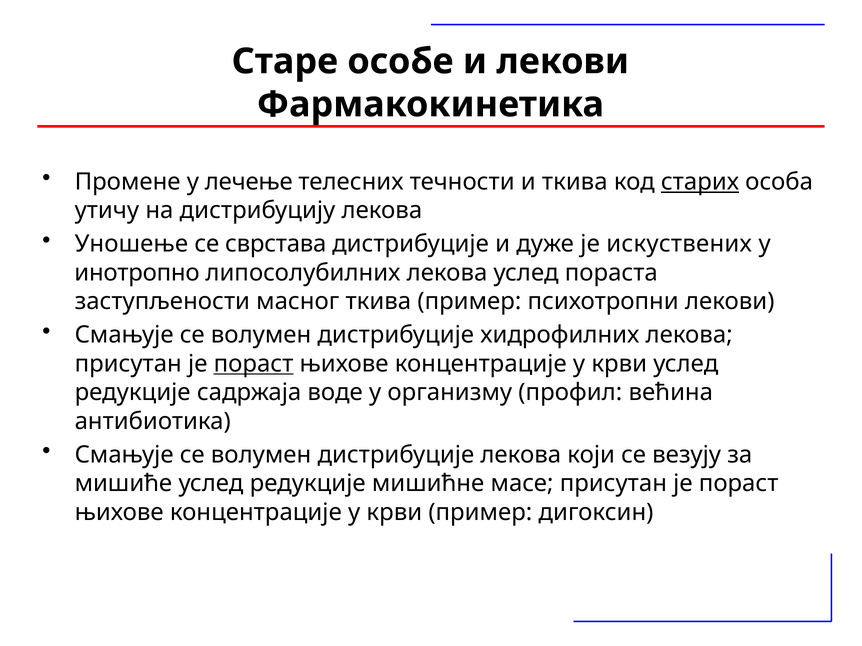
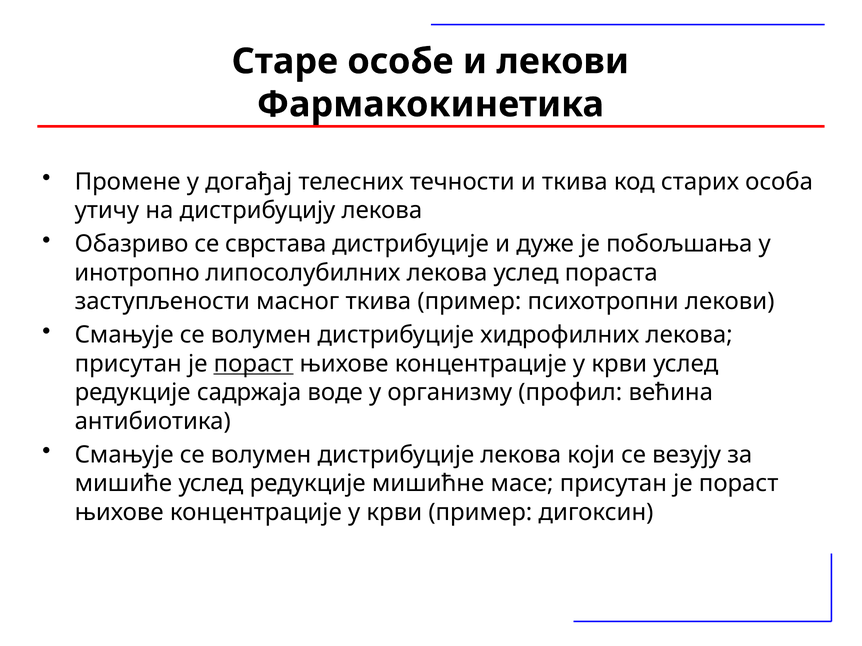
лечење: лечење -> догађај
старих underline: present -> none
Уношење: Уношење -> Обазриво
искуствених: искуствених -> побољшања
